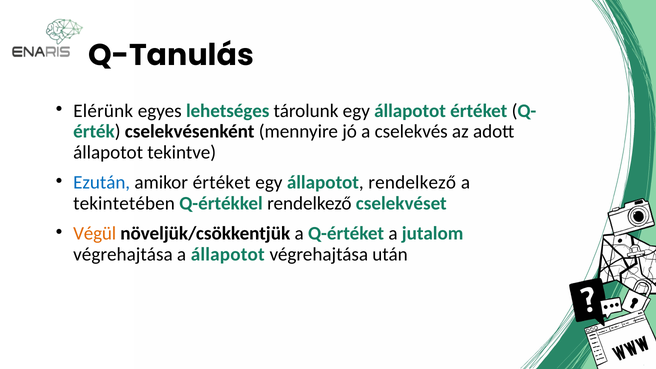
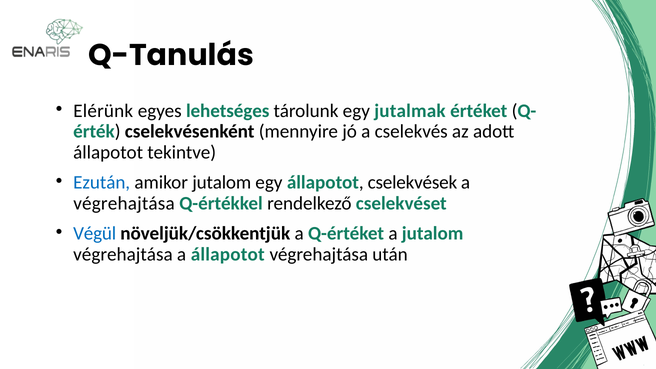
tárolunk egy állapotot: állapotot -> jutalmak
amikor értéket: értéket -> jutalom
állapotot rendelkező: rendelkező -> cselekvések
tekintetében at (124, 203): tekintetében -> végrehajtása
Végül colour: orange -> blue
